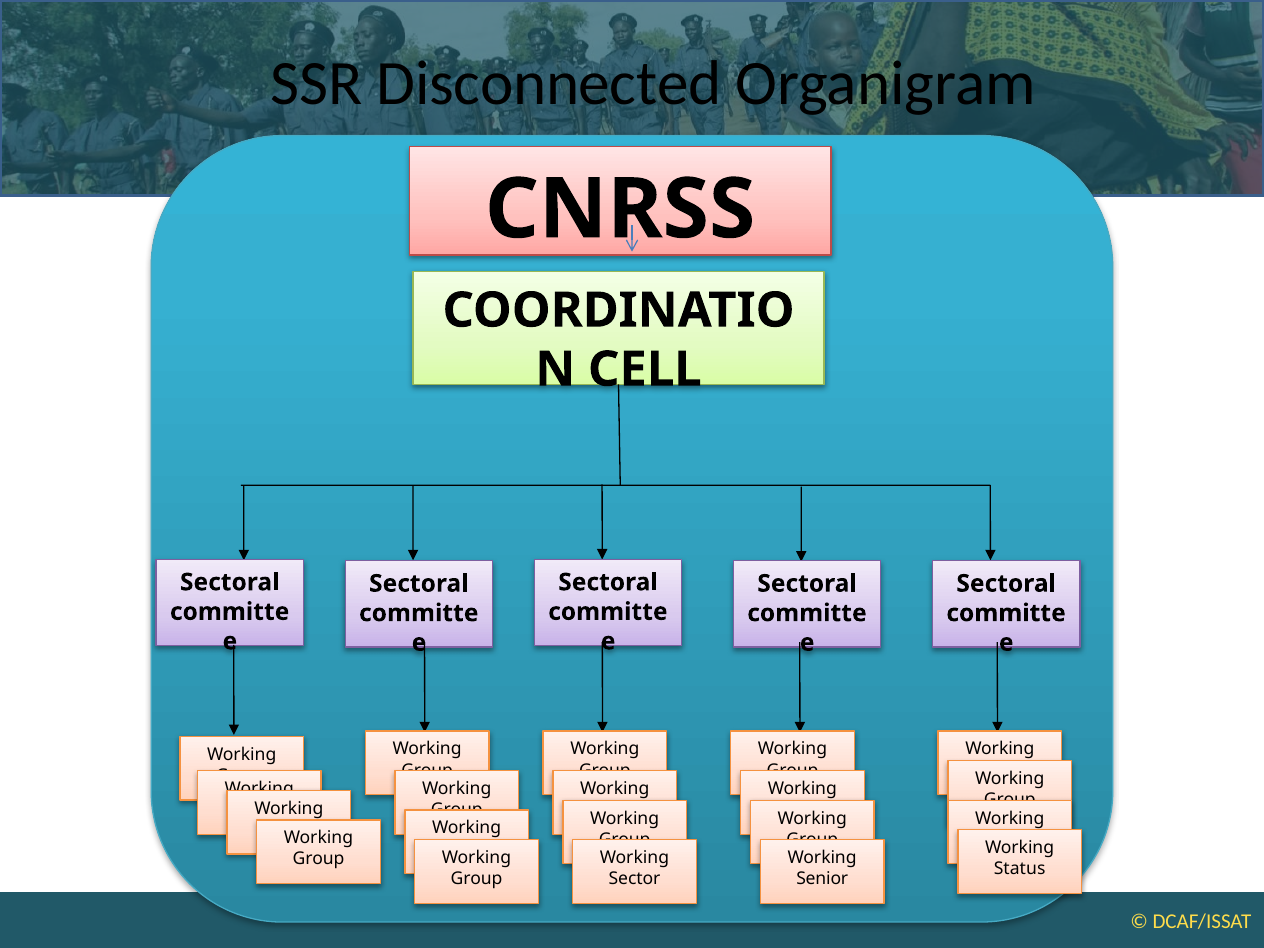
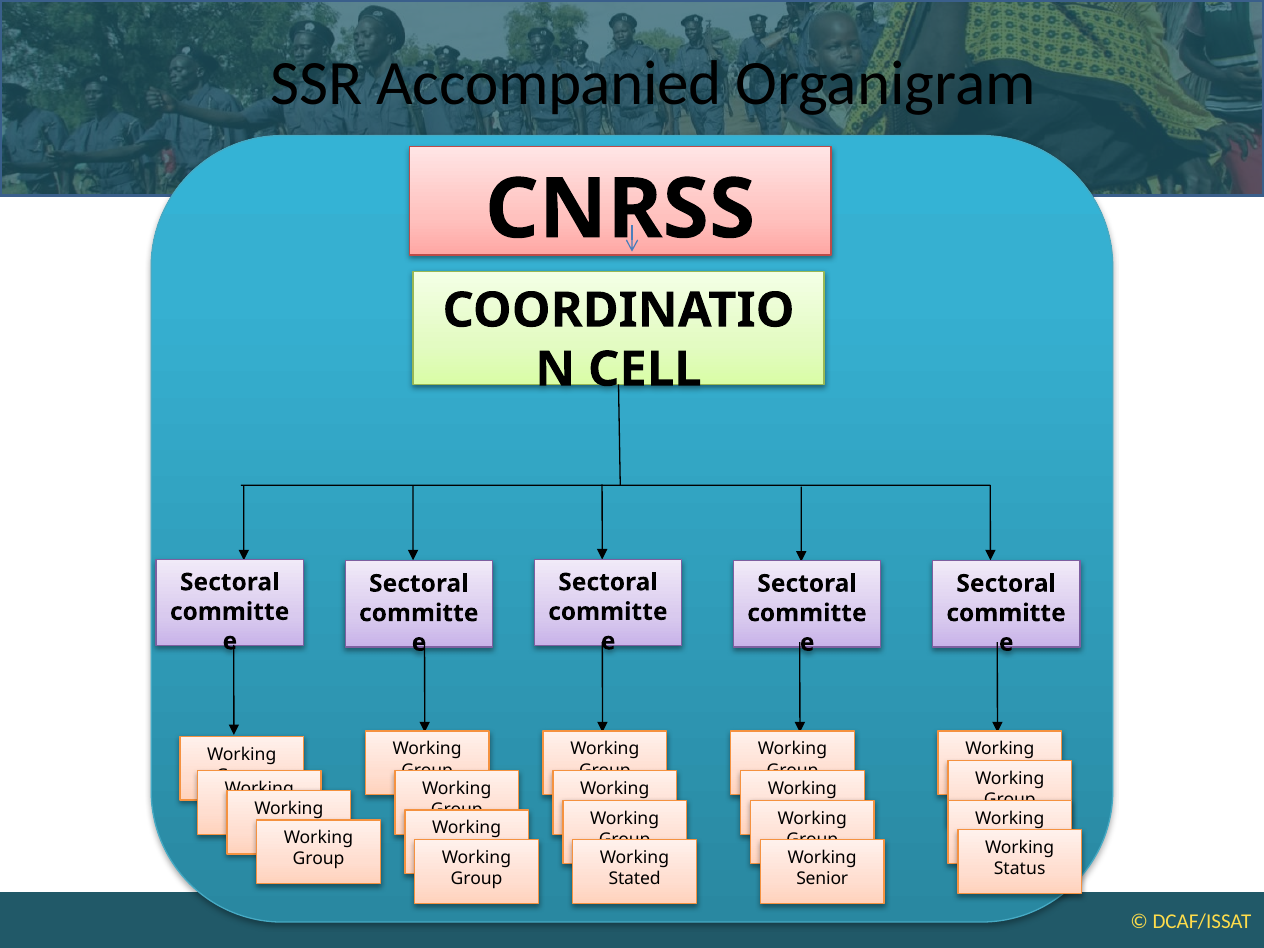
Disconnected: Disconnected -> Accompanied
Sector: Sector -> Stated
